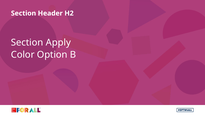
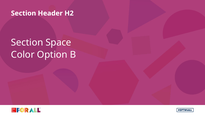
Apply: Apply -> Space
